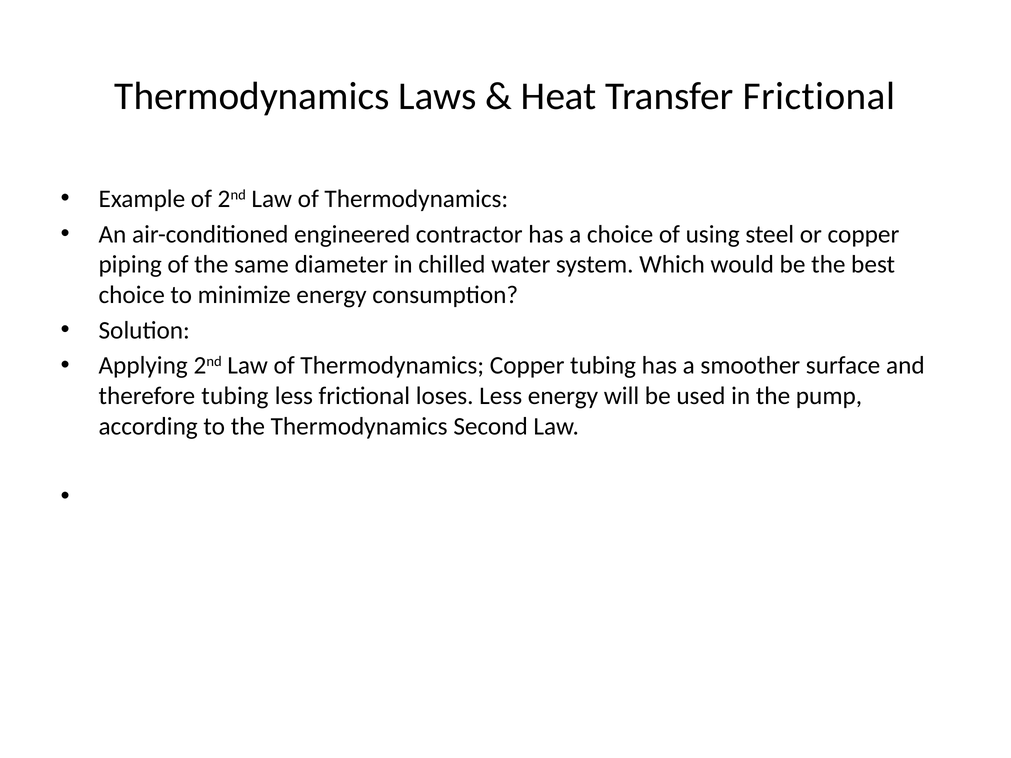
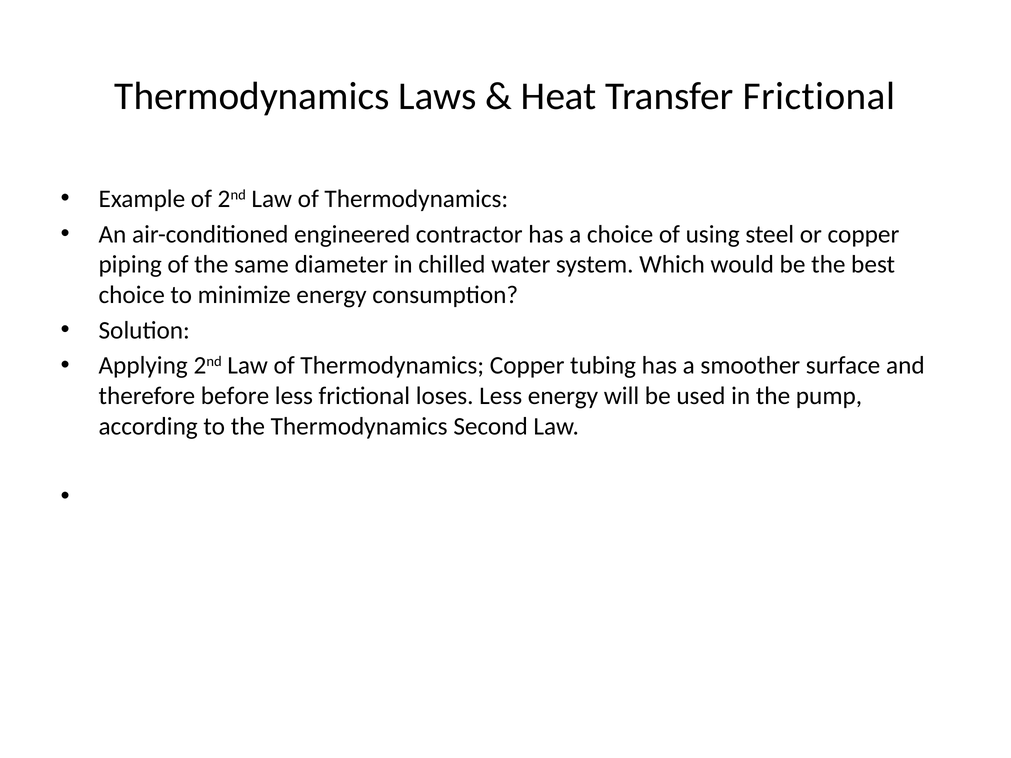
therefore tubing: tubing -> before
